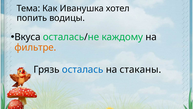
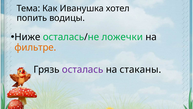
Вкуса: Вкуса -> Ниже
каждому: каждому -> ложечки
осталась colour: blue -> purple
